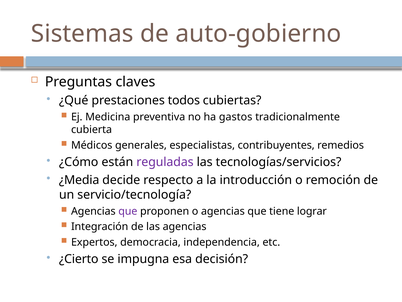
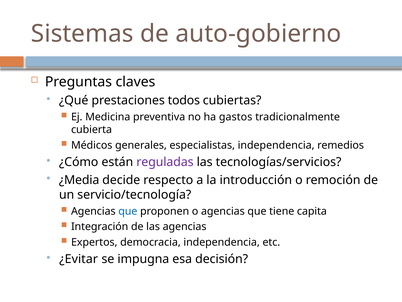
especialistas contribuyentes: contribuyentes -> independencia
que at (128, 211) colour: purple -> blue
lograr: lograr -> capita
¿Cierto: ¿Cierto -> ¿Evitar
